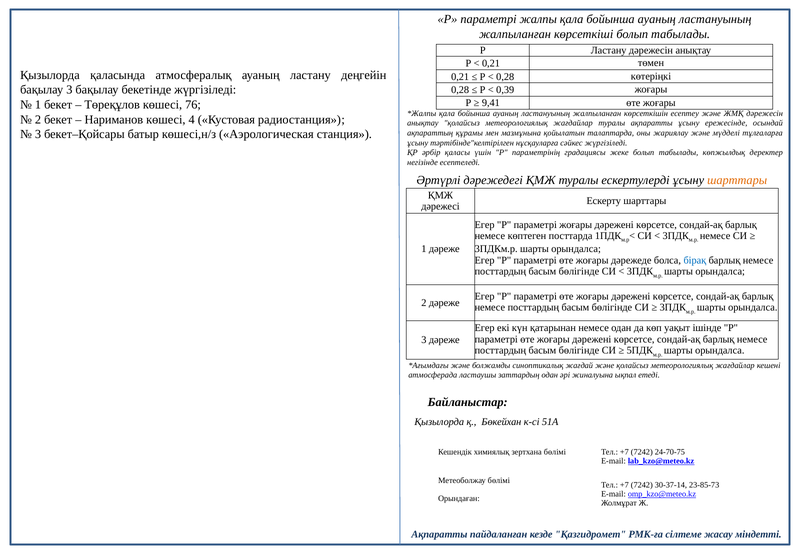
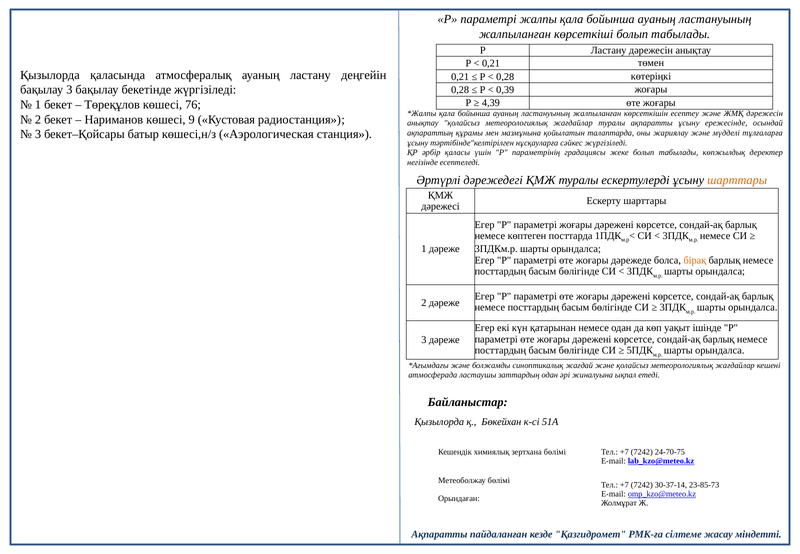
9,41: 9,41 -> 4,39
4: 4 -> 9
бірақ colour: blue -> orange
